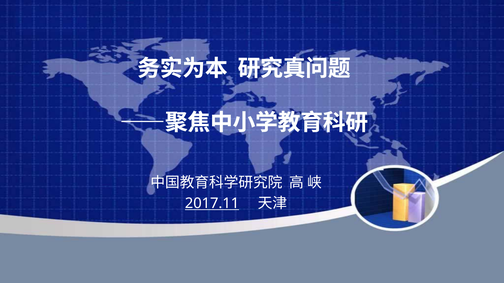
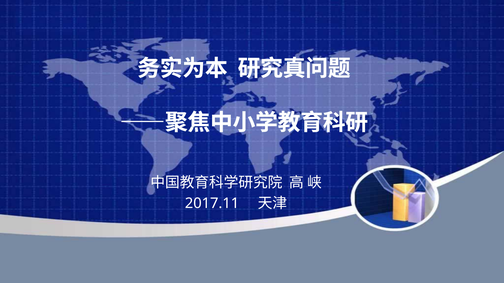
2017.11 underline: present -> none
